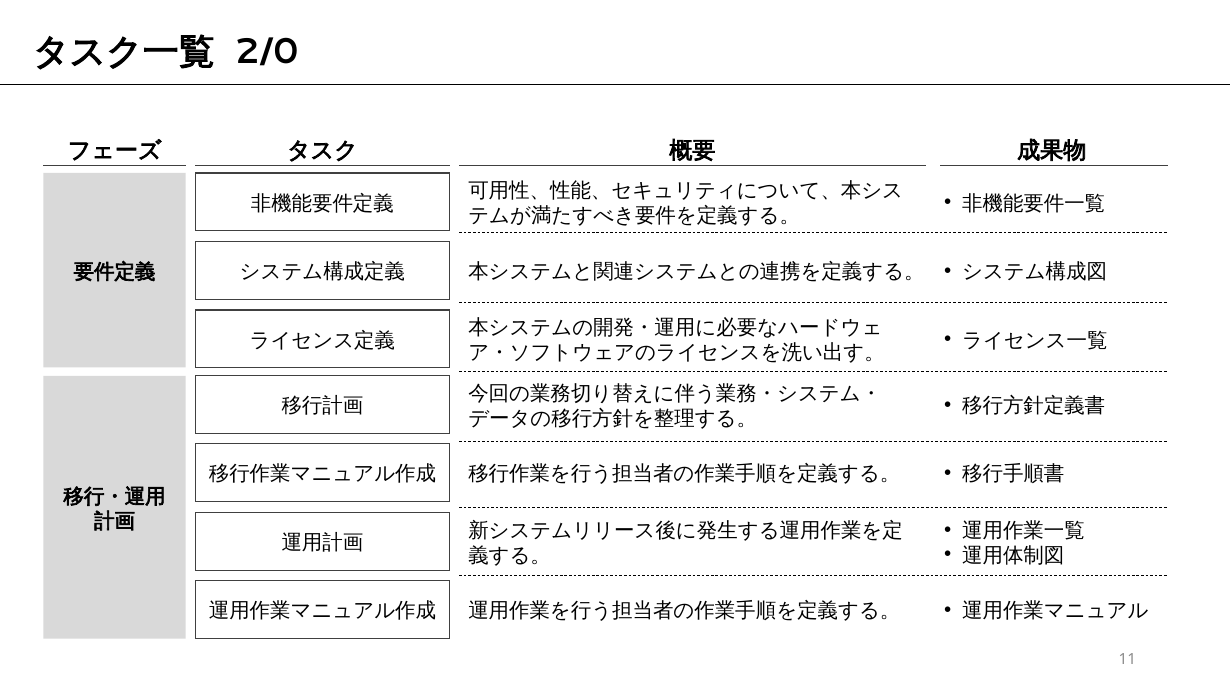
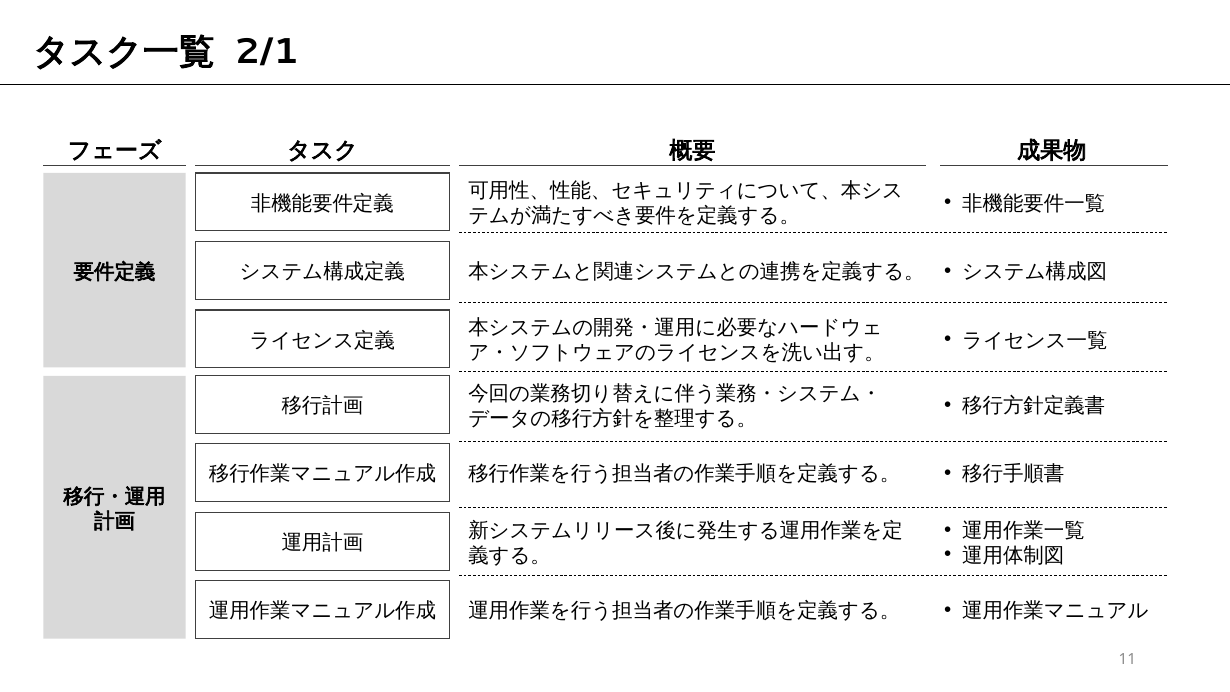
2/0: 2/0 -> 2/1
